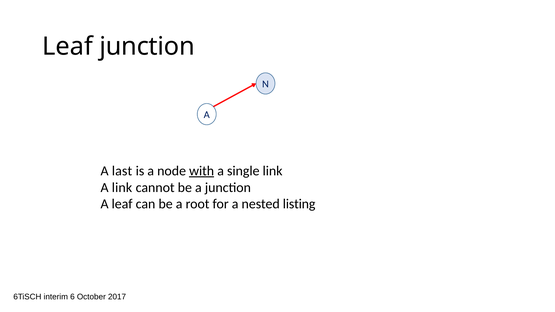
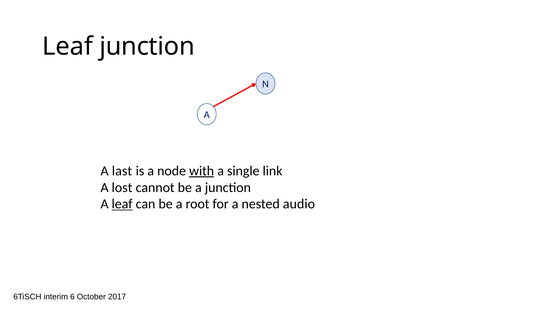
A link: link -> lost
leaf at (122, 204) underline: none -> present
listing: listing -> audio
